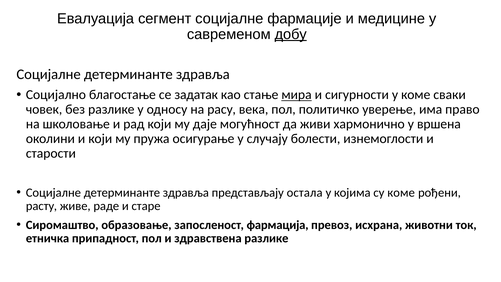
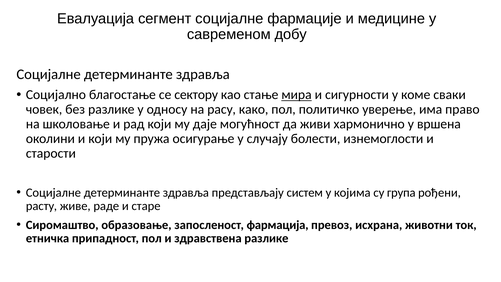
добу underline: present -> none
задатак: задатак -> сектору
века: века -> како
остала: остала -> систем
су коме: коме -> група
